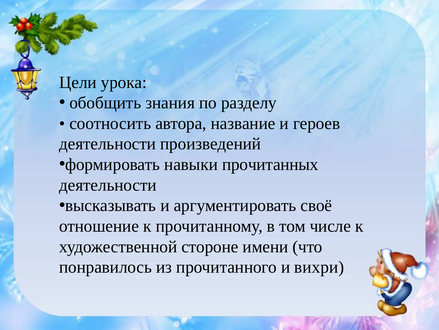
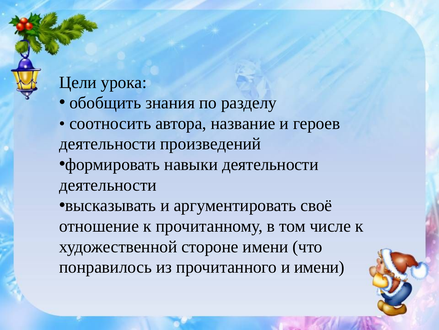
навыки прочитанных: прочитанных -> деятельности
и вихри: вихри -> имени
